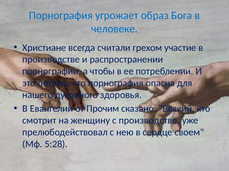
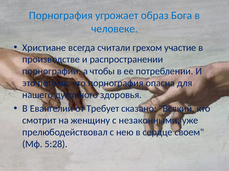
Прочим: Прочим -> Требует
с производстве: производстве -> незаконными
